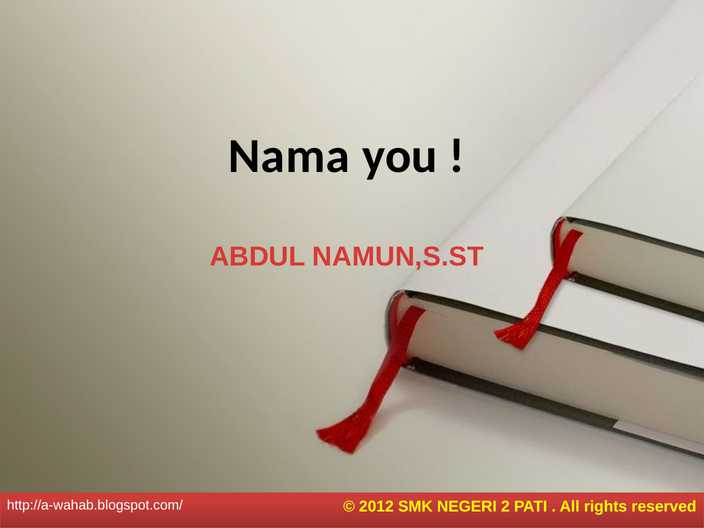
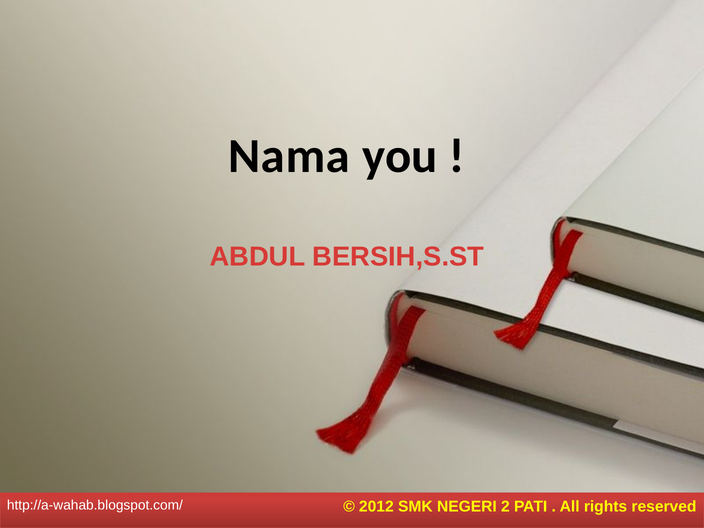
NAMUN,S.ST: NAMUN,S.ST -> BERSIH,S.ST
